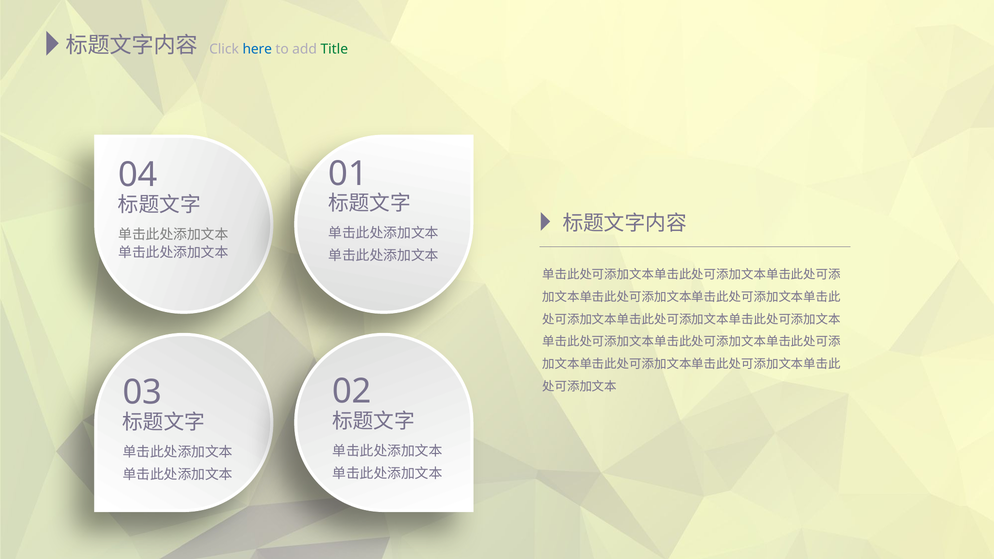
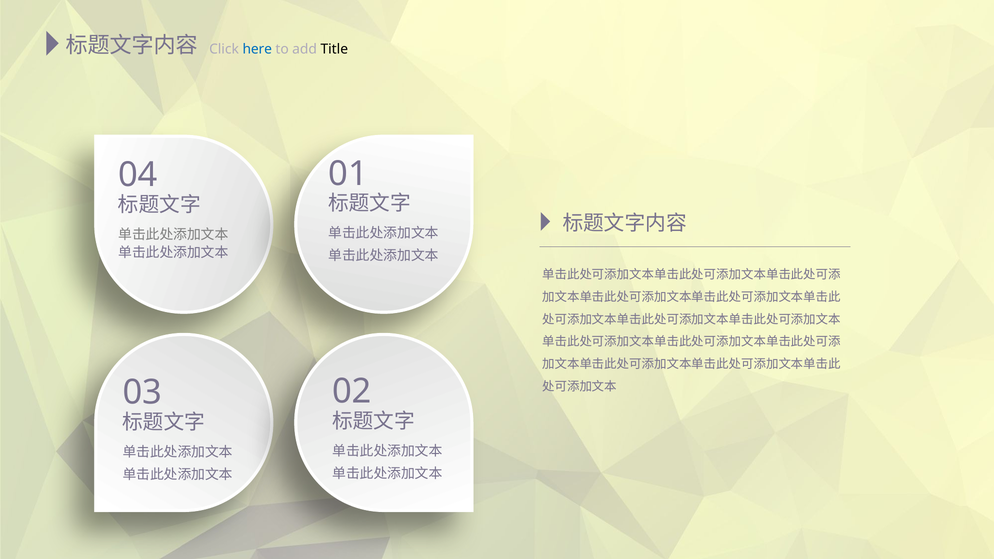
Title colour: green -> black
